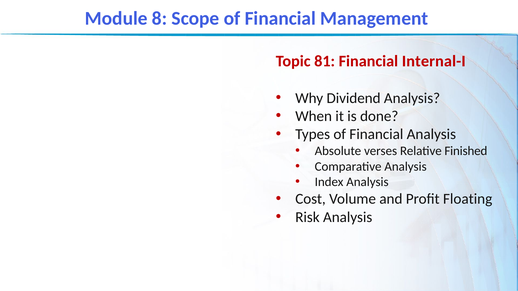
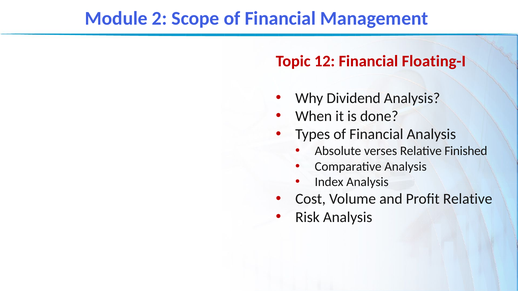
8: 8 -> 2
81: 81 -> 12
Internal-I: Internal-I -> Floating-I
Profit Floating: Floating -> Relative
